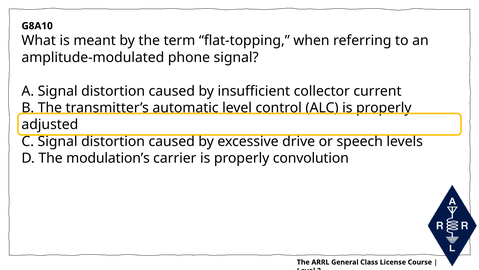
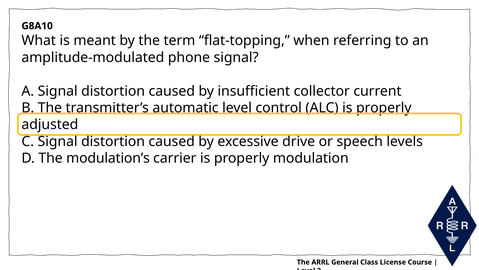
convolution: convolution -> modulation
